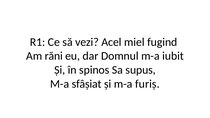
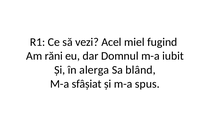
spinos: spinos -> alerga
supus: supus -> blând
furiș: furiș -> spus
